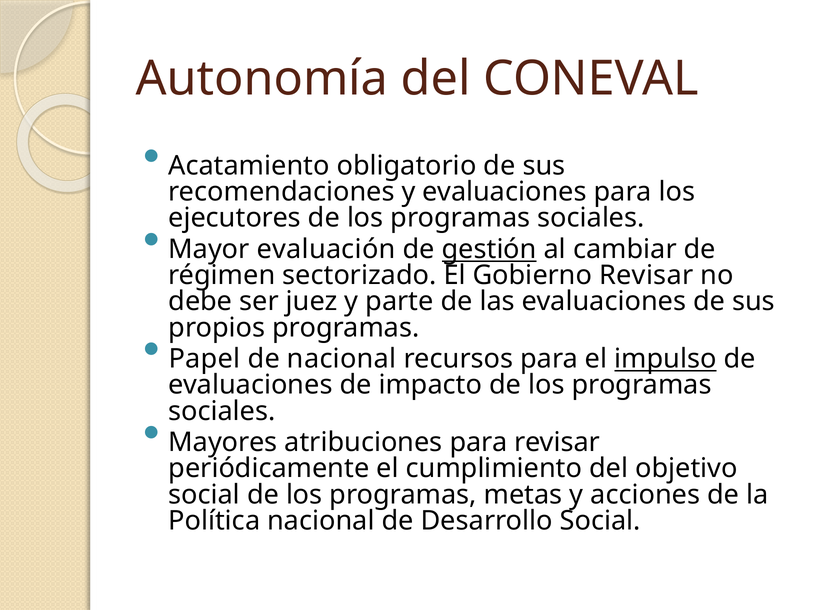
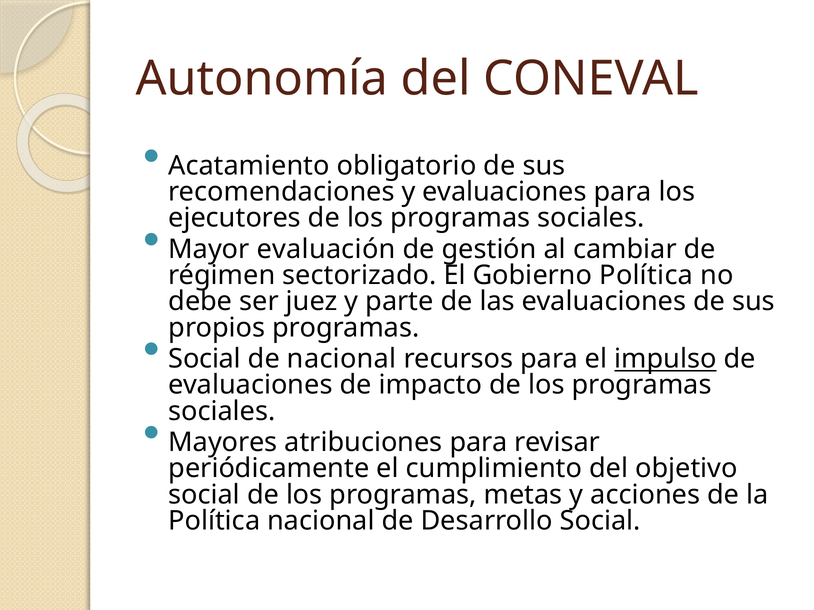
gestión underline: present -> none
Gobierno Revisar: Revisar -> Política
Papel at (204, 359): Papel -> Social
